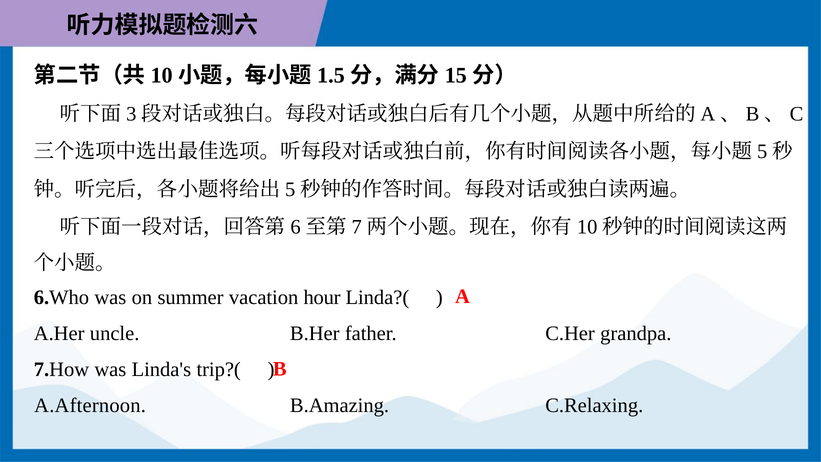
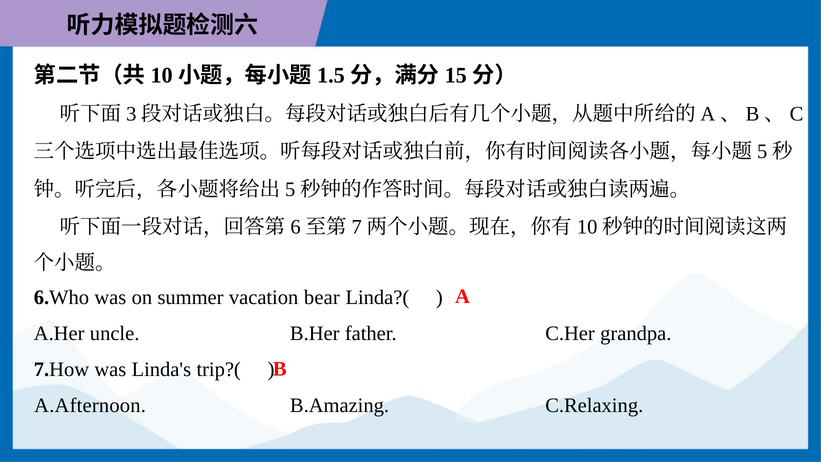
hour: hour -> bear
